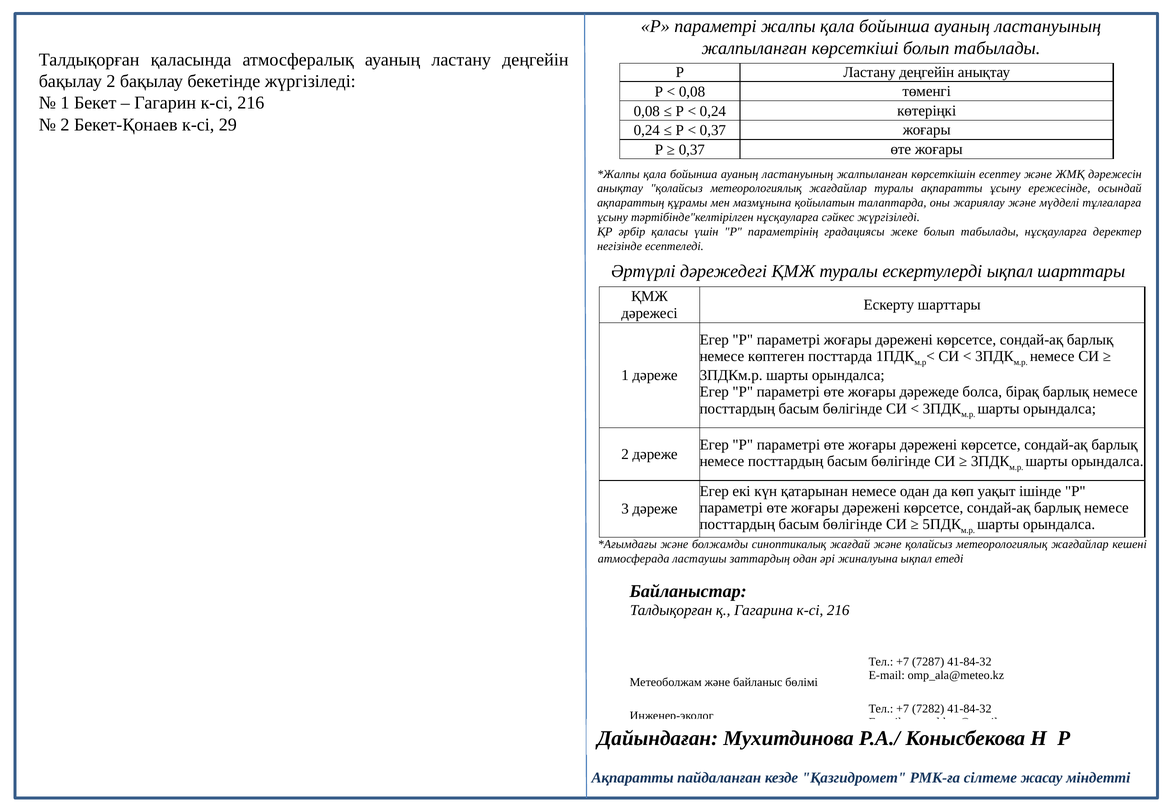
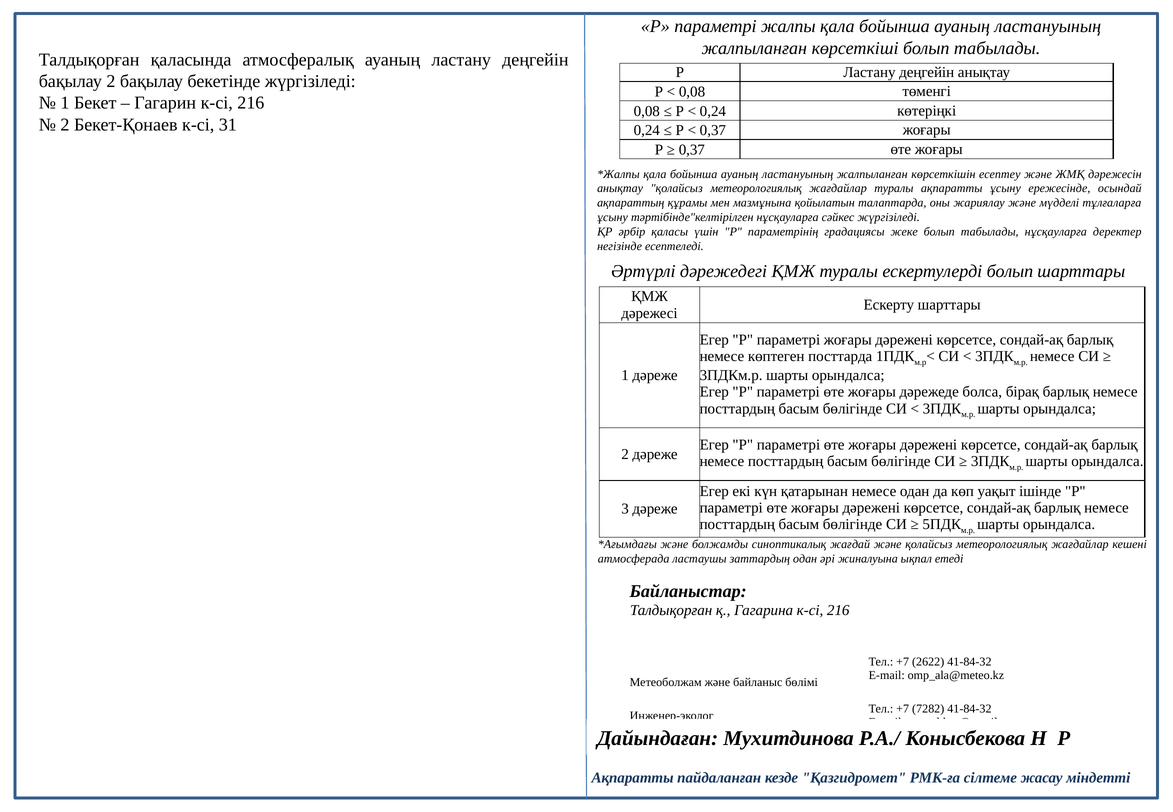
29: 29 -> 31
ескертулерді ықпал: ықпал -> болып
7287: 7287 -> 2622
